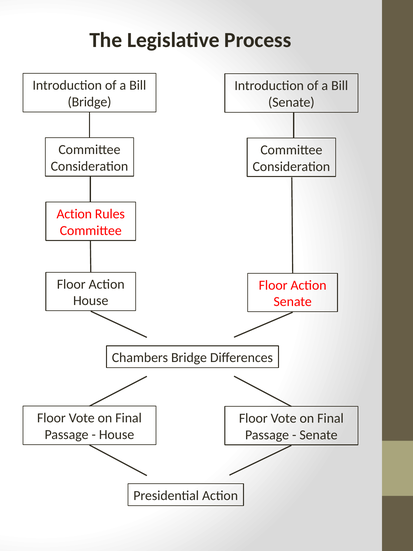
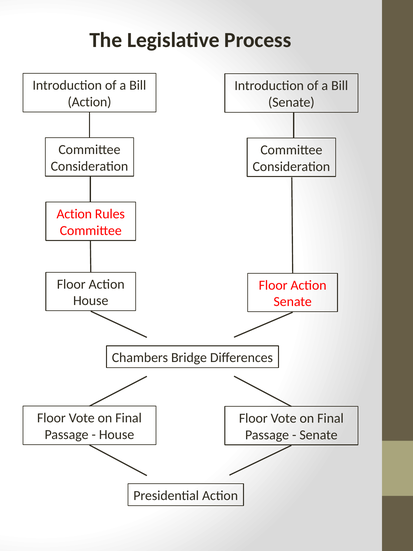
Bridge at (90, 102): Bridge -> Action
